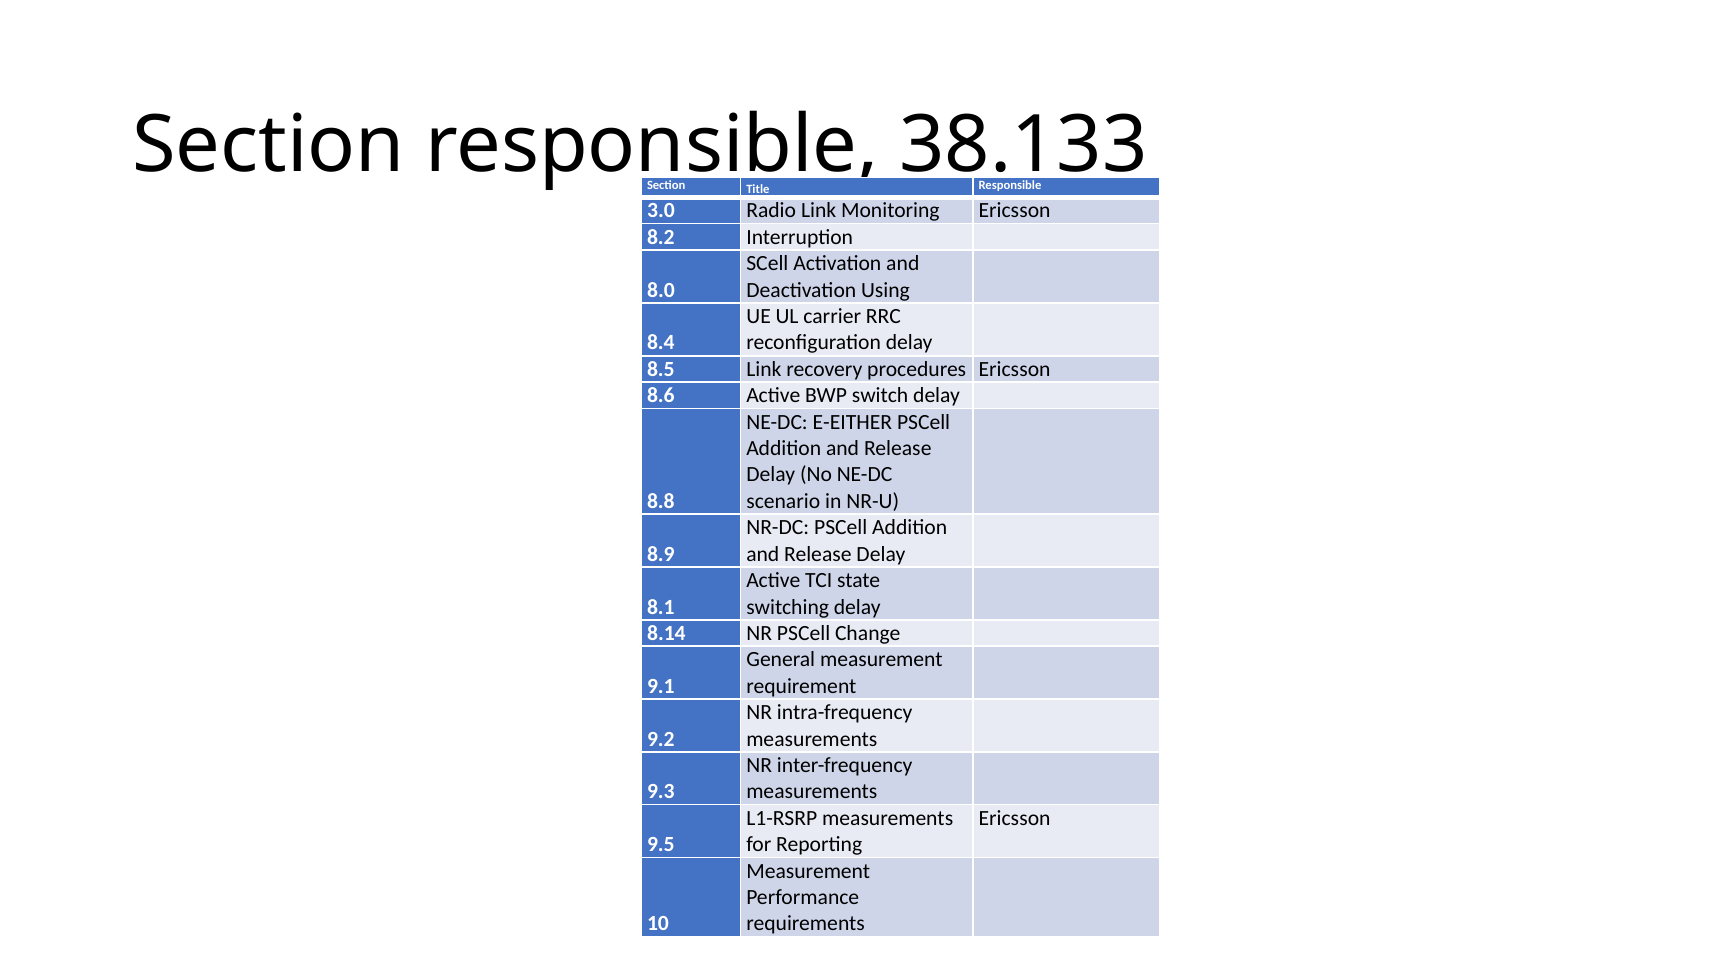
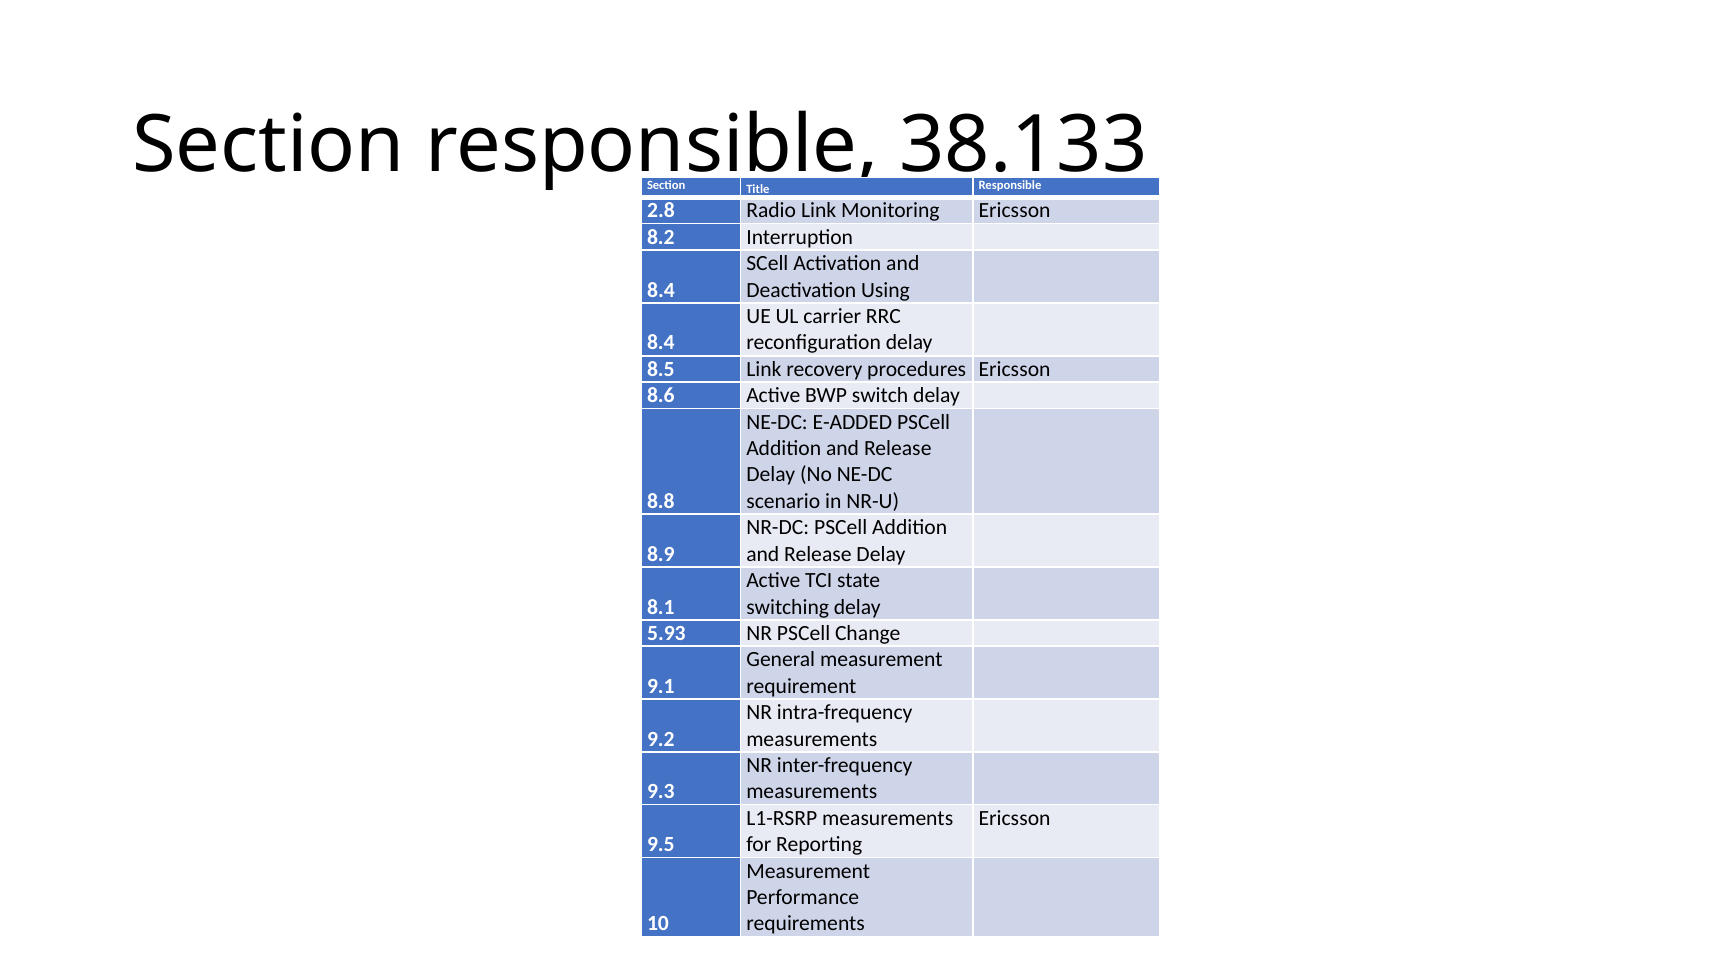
3.0: 3.0 -> 2.8
8.0 at (661, 290): 8.0 -> 8.4
E-EITHER: E-EITHER -> E-ADDED
8.14: 8.14 -> 5.93
